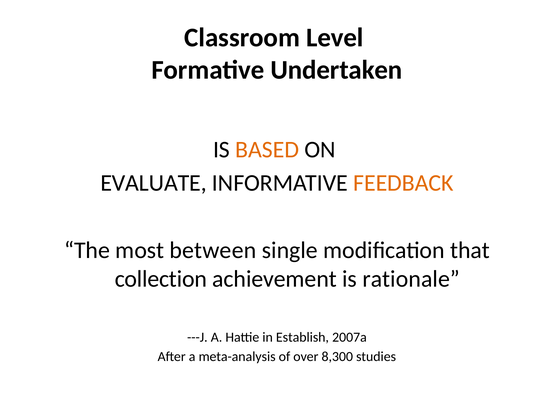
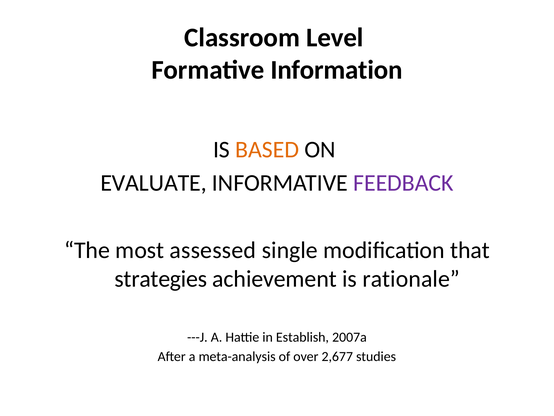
Undertaken: Undertaken -> Information
FEEDBACK colour: orange -> purple
between: between -> assessed
collection: collection -> strategies
8,300: 8,300 -> 2,677
